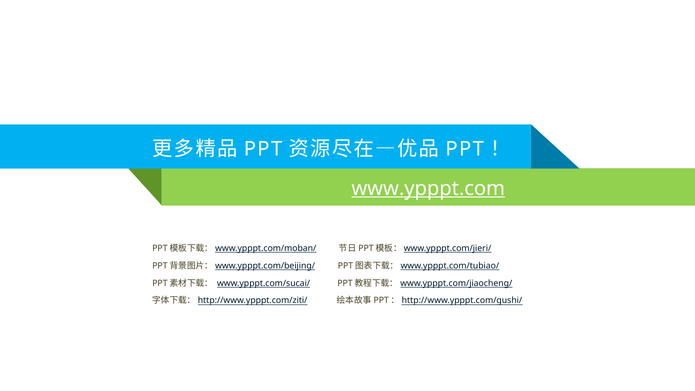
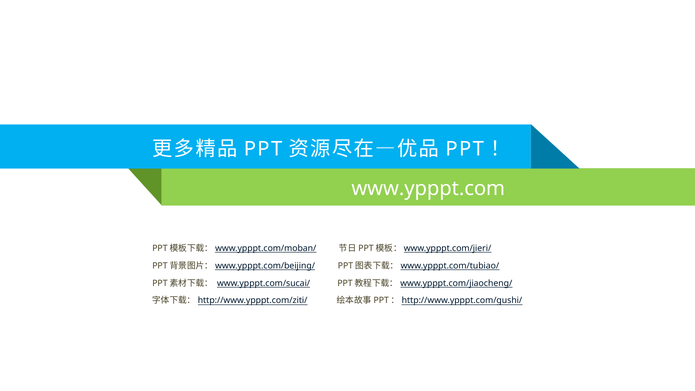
www.ypppt.com underline: present -> none
